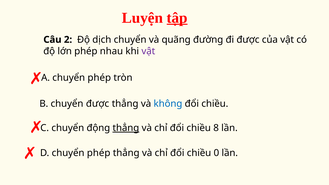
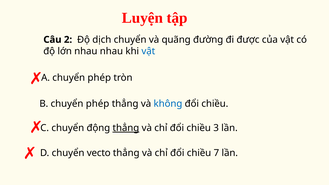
tập underline: present -> none
lớn phép: phép -> nhau
vật at (148, 51) colour: purple -> blue
được at (98, 104): được -> phép
8: 8 -> 3
D chuyển phép: phép -> vecto
0: 0 -> 7
